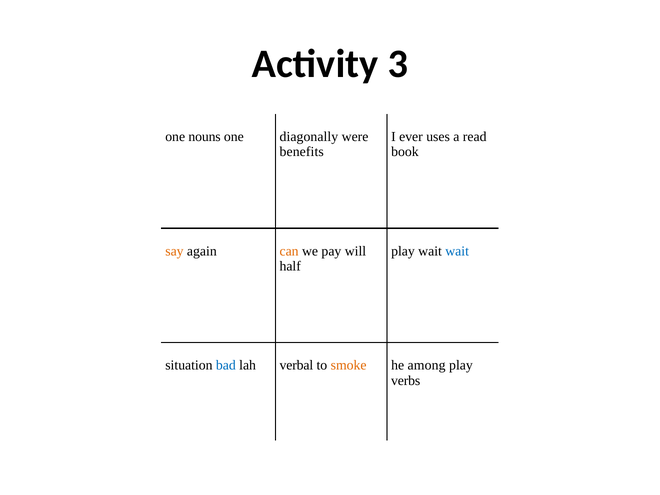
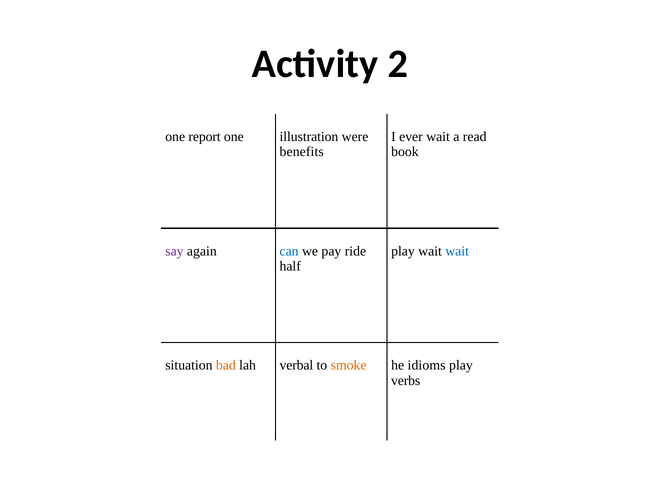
3: 3 -> 2
nouns: nouns -> report
diagonally: diagonally -> illustration
ever uses: uses -> wait
say colour: orange -> purple
can colour: orange -> blue
will: will -> ride
bad colour: blue -> orange
among: among -> idioms
